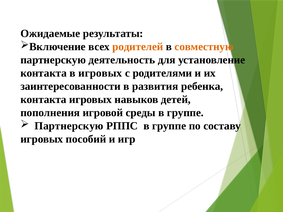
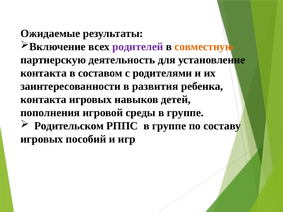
родителей colour: orange -> purple
в игровых: игровых -> составом
Партнерскую at (69, 126): Партнерскую -> Родительском
